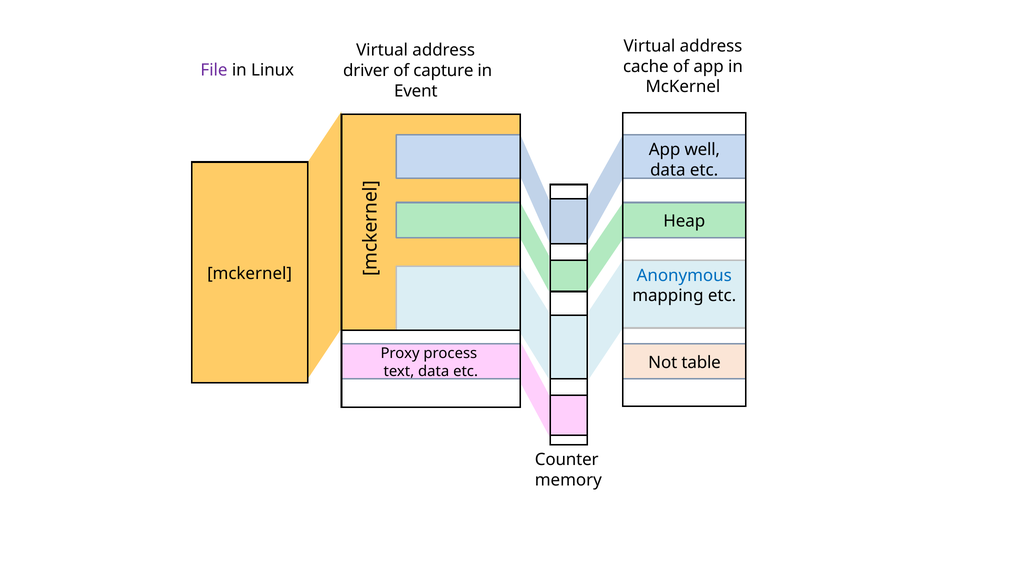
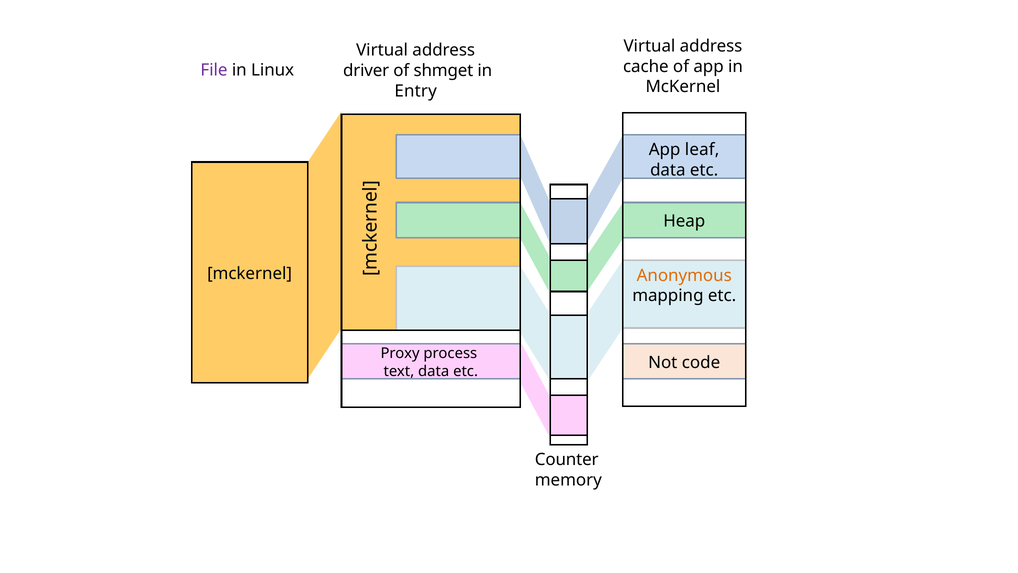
capture: capture -> shmget
Event: Event -> Entry
well: well -> leaf
Anonymous colour: blue -> orange
table: table -> code
